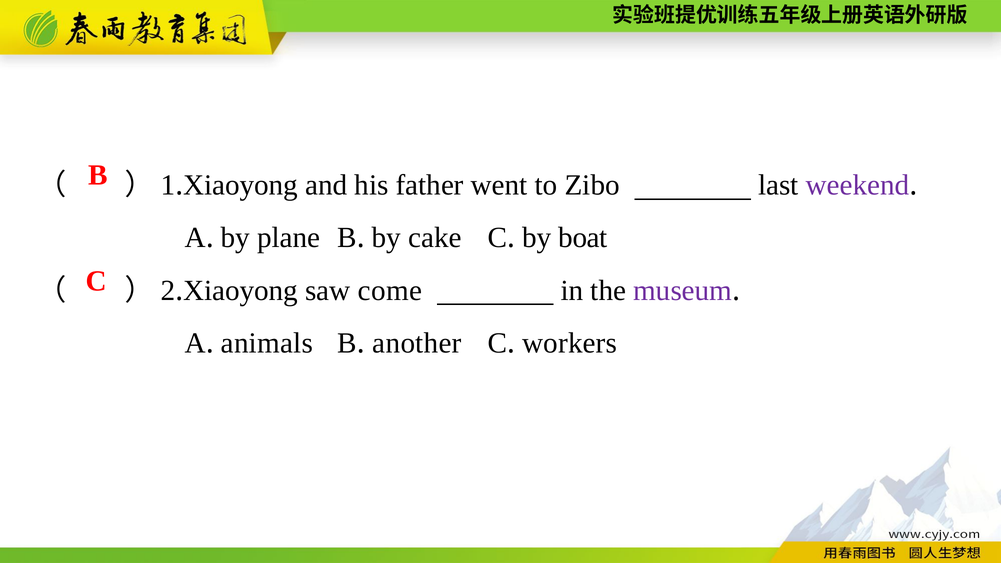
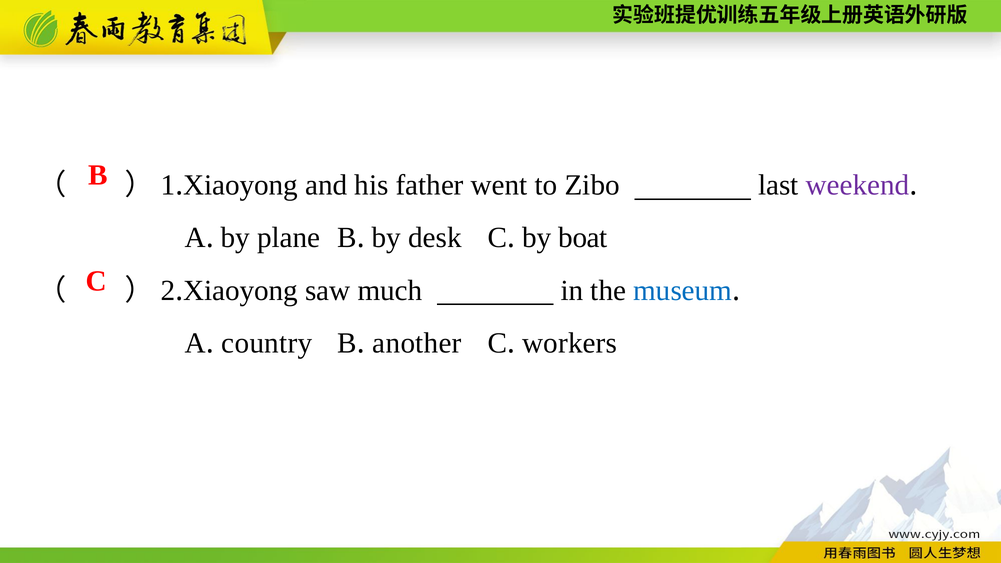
cake: cake -> desk
come: come -> much
museum colour: purple -> blue
animals: animals -> country
